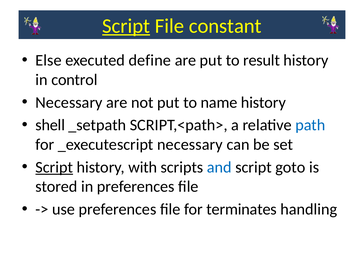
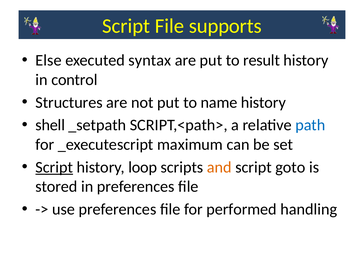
Script at (126, 26) underline: present -> none
constant: constant -> supports
define: define -> syntax
Necessary at (69, 102): Necessary -> Structures
_executescript necessary: necessary -> maximum
with: with -> loop
and colour: blue -> orange
terminates: terminates -> performed
